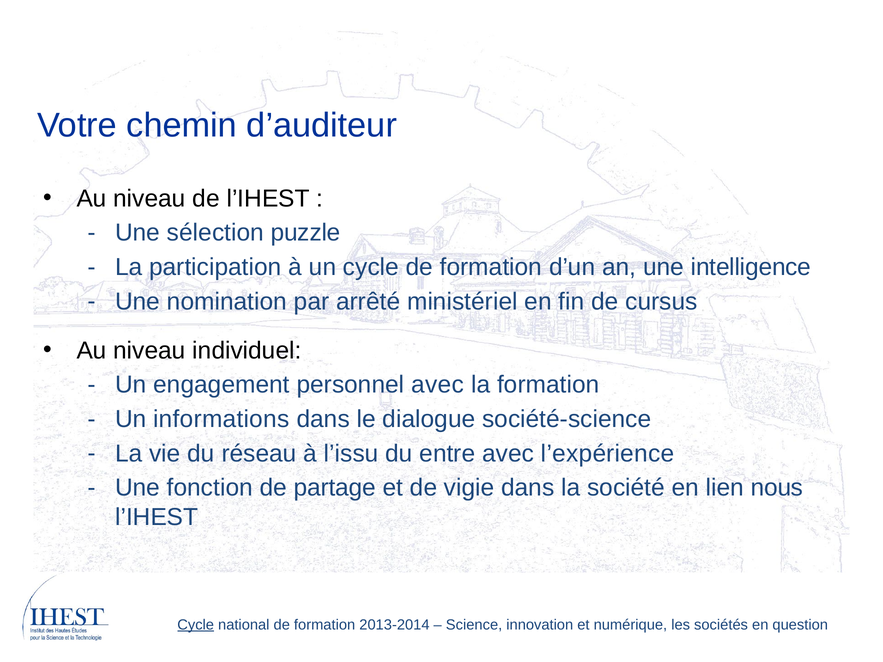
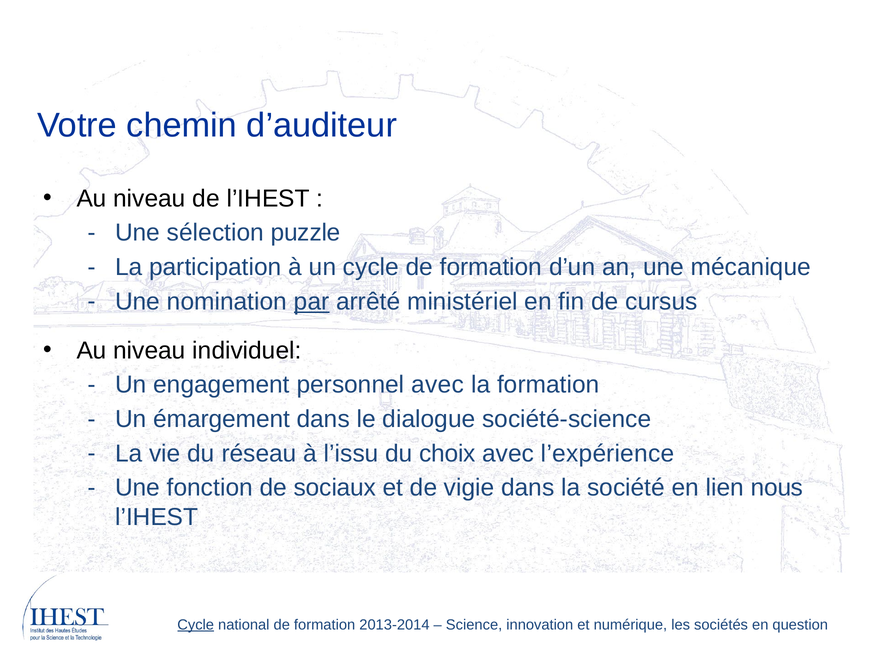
intelligence: intelligence -> mécanique
par underline: none -> present
informations: informations -> émargement
entre: entre -> choix
partage: partage -> sociaux
